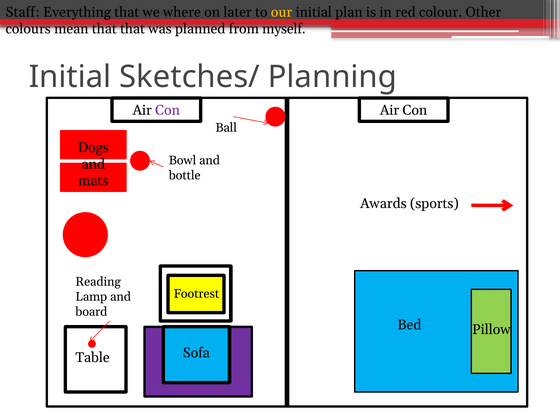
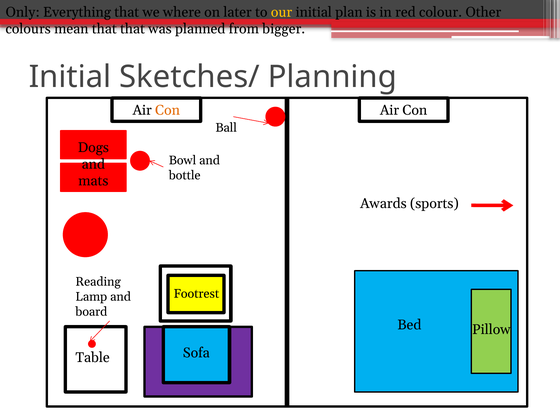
Staff: Staff -> Only
myself: myself -> bigger
Con at (168, 110) colour: purple -> orange
